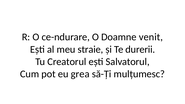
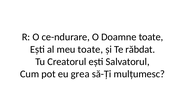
Doamne venit: venit -> toate
meu straie: straie -> toate
durerii: durerii -> răbdat
